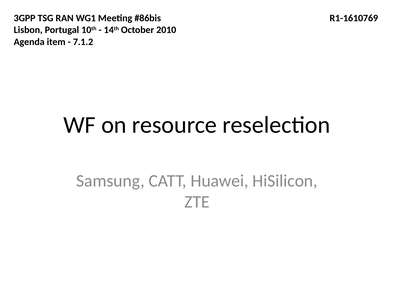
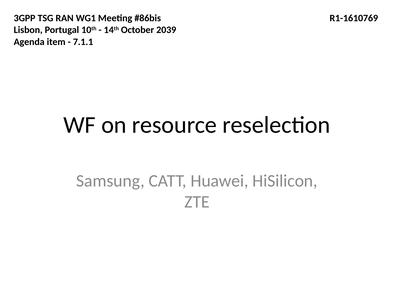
2010: 2010 -> 2039
7.1.2: 7.1.2 -> 7.1.1
